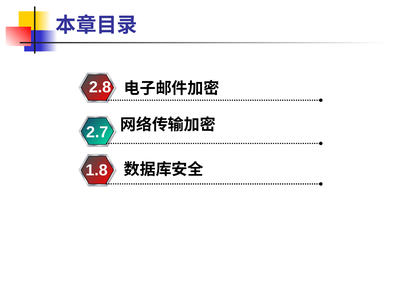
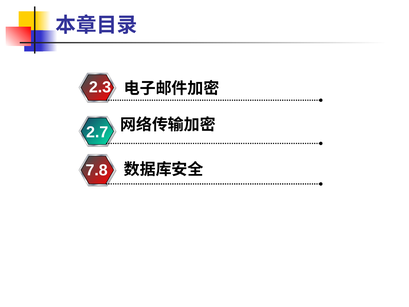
2.8: 2.8 -> 2.3
1.8: 1.8 -> 7.8
